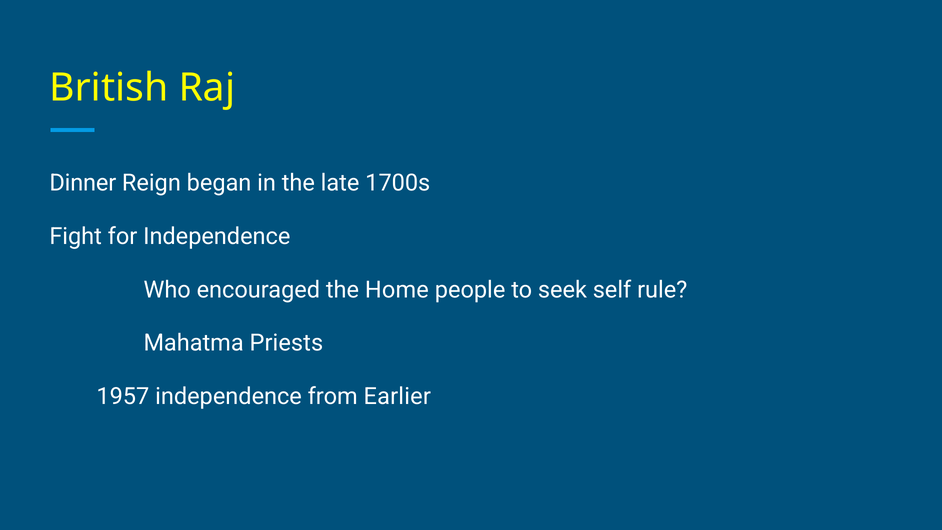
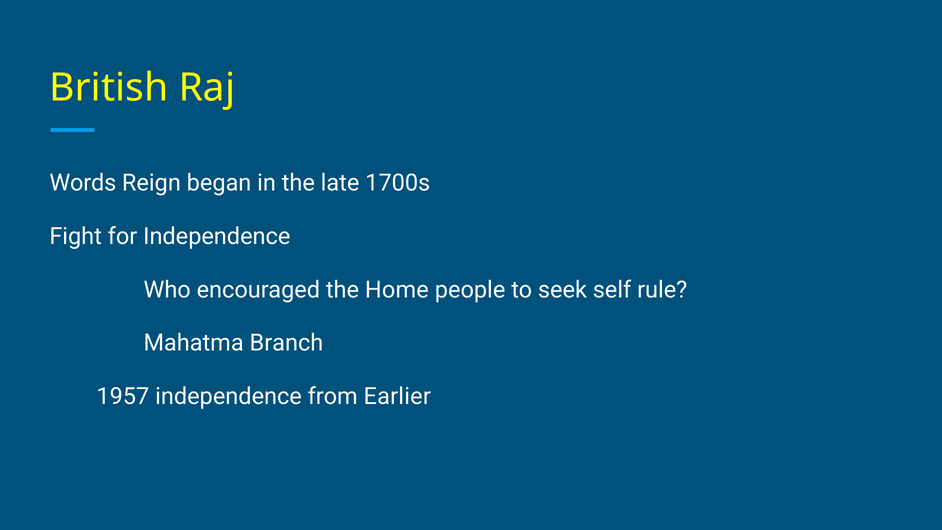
Dinner: Dinner -> Words
Priests: Priests -> Branch
